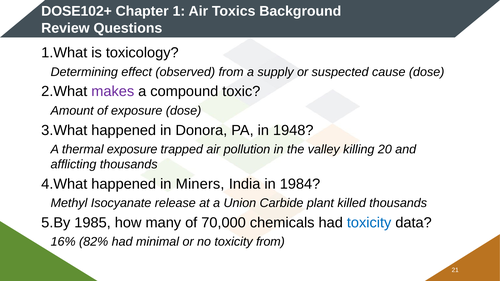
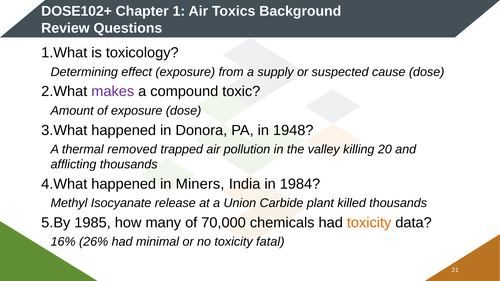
effect observed: observed -> exposure
thermal exposure: exposure -> removed
toxicity at (369, 223) colour: blue -> orange
82%: 82% -> 26%
toxicity from: from -> fatal
